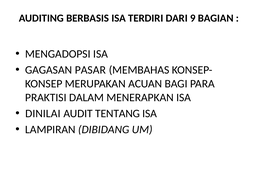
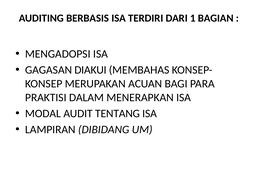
9: 9 -> 1
PASAR: PASAR -> DIAKUI
DINILAI: DINILAI -> MODAL
